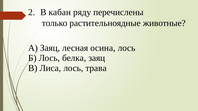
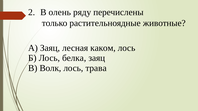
кабан: кабан -> олень
осина: осина -> каком
Лиса: Лиса -> Волк
